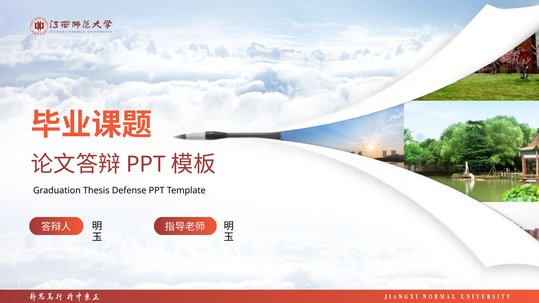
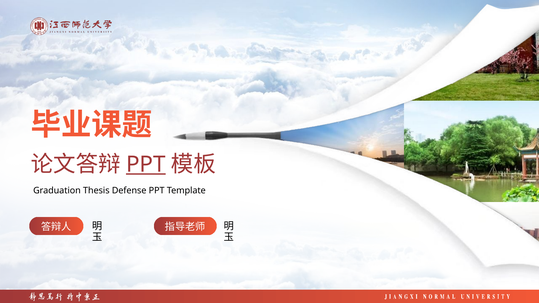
PPT at (146, 165) underline: none -> present
